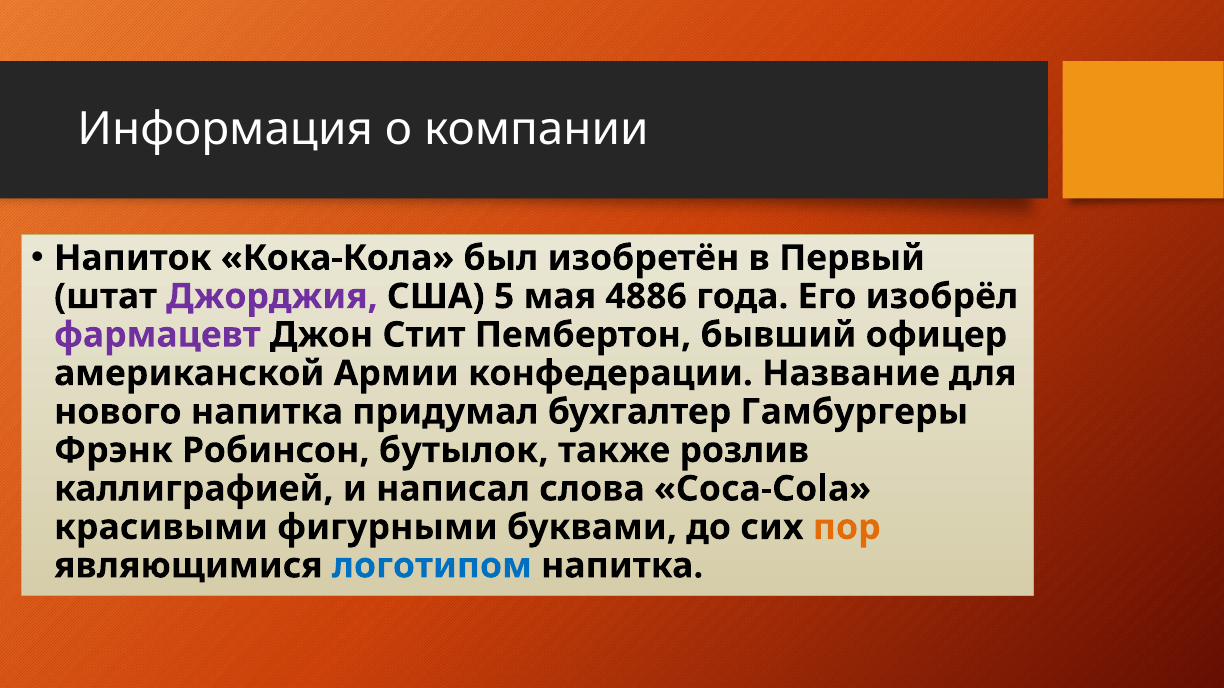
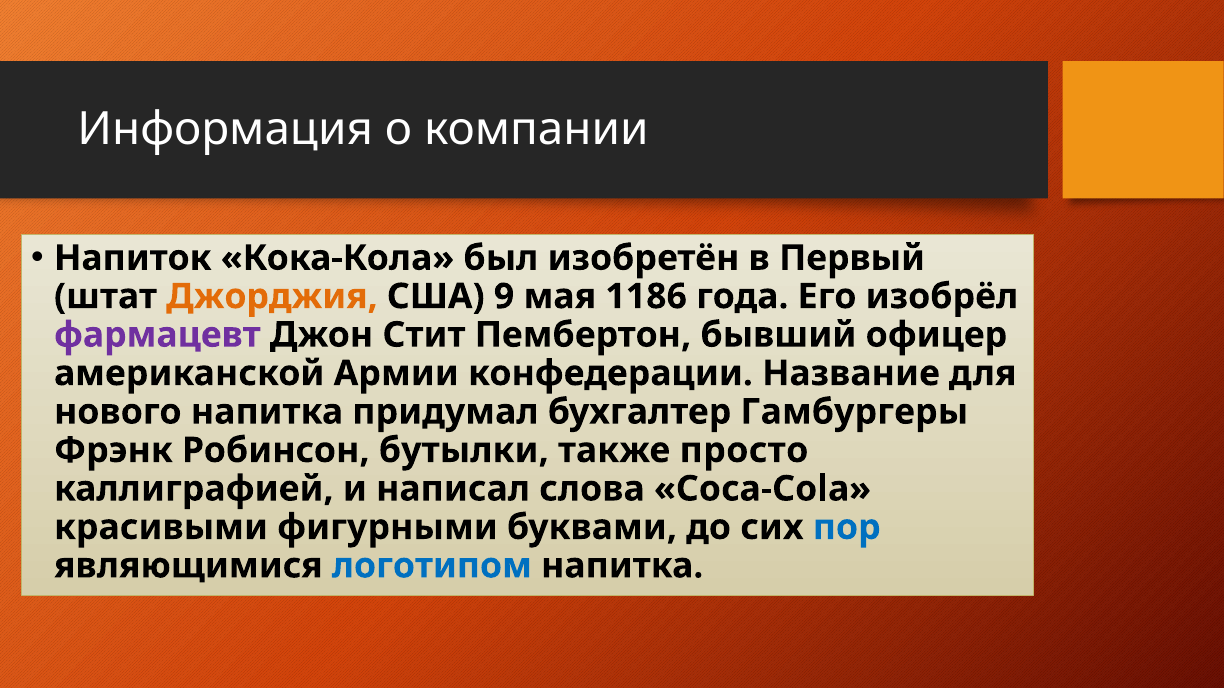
Джорджия colour: purple -> orange
5: 5 -> 9
4886: 4886 -> 1186
бутылок: бутылок -> бутылки
розлив: розлив -> просто
пор colour: orange -> blue
